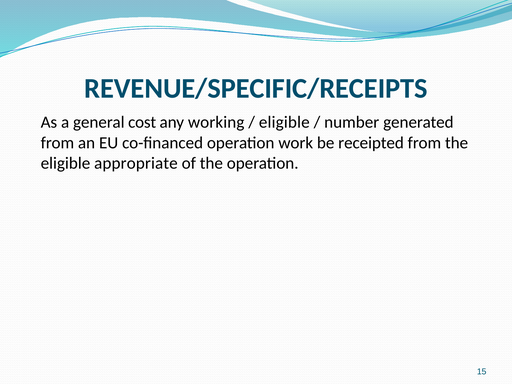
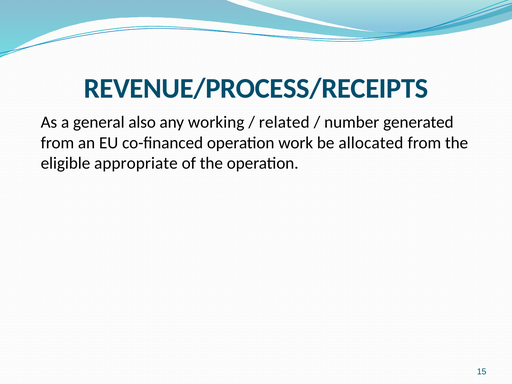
REVENUE/SPECIFIC/RECEIPTS: REVENUE/SPECIFIC/RECEIPTS -> REVENUE/PROCESS/RECEIPTS
cost: cost -> also
eligible at (284, 122): eligible -> related
receipted: receipted -> allocated
